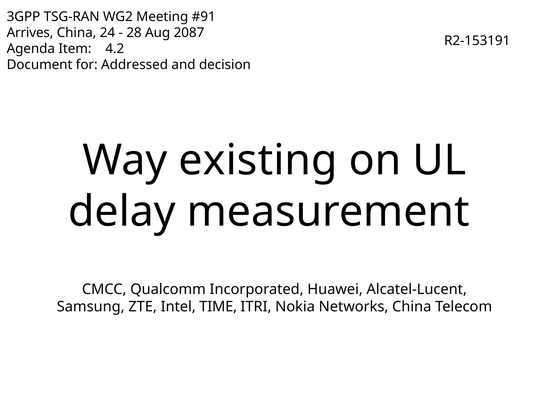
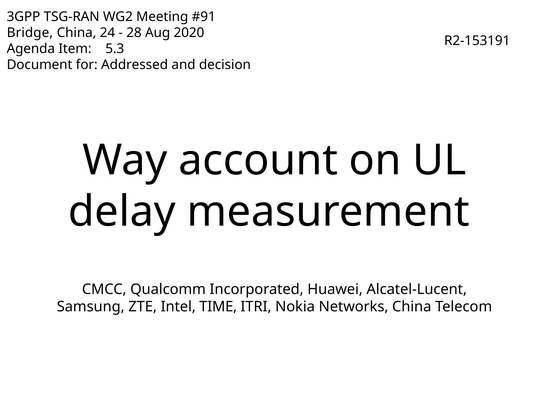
Arrives: Arrives -> Bridge
2087: 2087 -> 2020
4.2: 4.2 -> 5.3
existing: existing -> account
